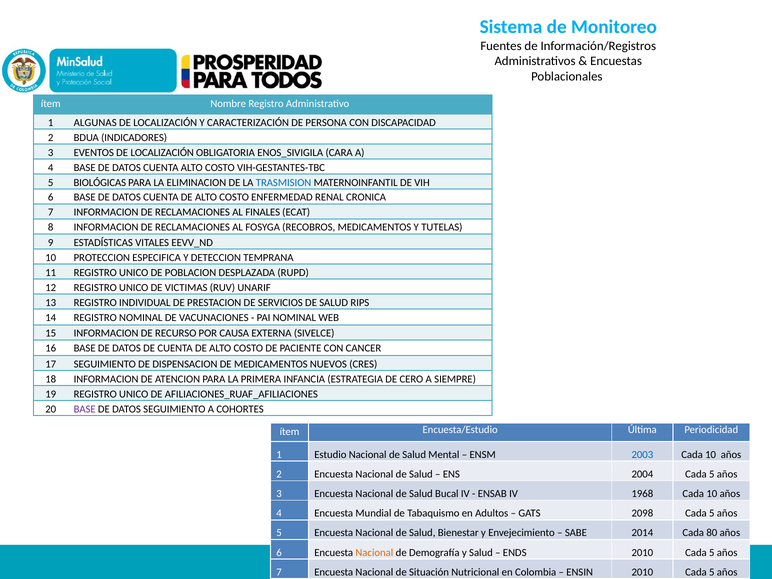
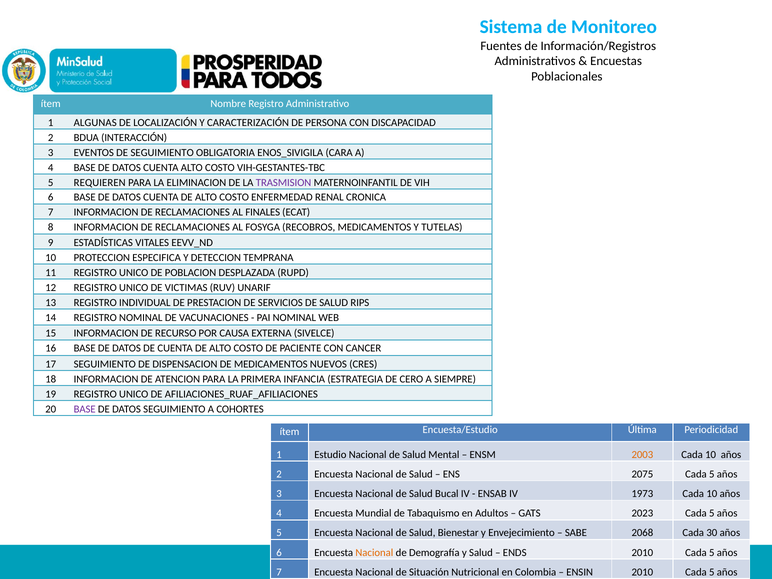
INDICADORES: INDICADORES -> INTERACCIÓN
EVENTOS DE LOCALIZACIÓN: LOCALIZACIÓN -> SEGUIMIENTO
BIOLÓGICAS: BIOLÓGICAS -> REQUIEREN
TRASMISION colour: blue -> purple
2003 colour: blue -> orange
2004: 2004 -> 2075
1968: 1968 -> 1973
2098: 2098 -> 2023
2014: 2014 -> 2068
80: 80 -> 30
